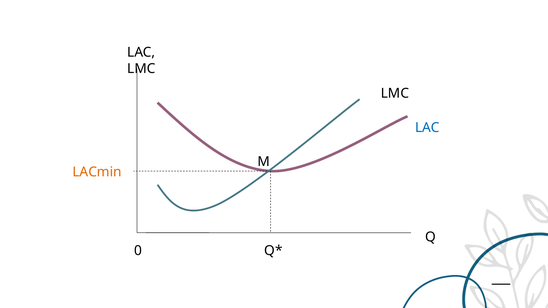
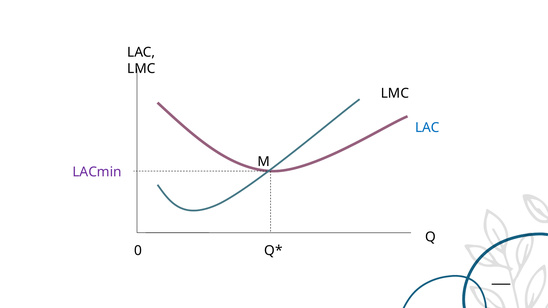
LACmin colour: orange -> purple
